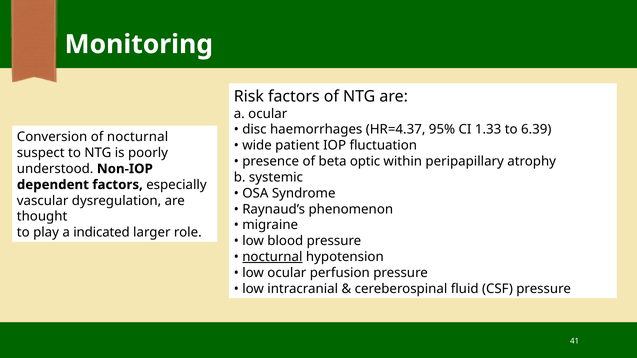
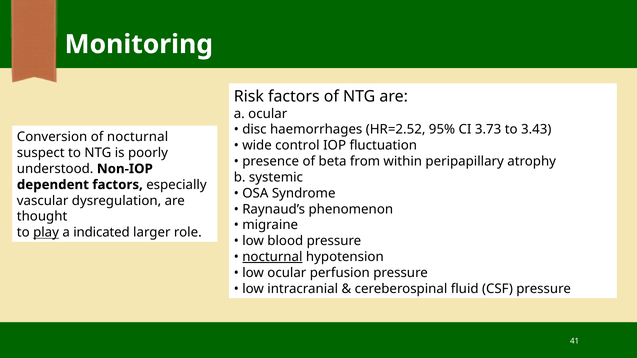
HR=4.37: HR=4.37 -> HR=2.52
1.33: 1.33 -> 3.73
6.39: 6.39 -> 3.43
patient: patient -> control
optic: optic -> from
play underline: none -> present
